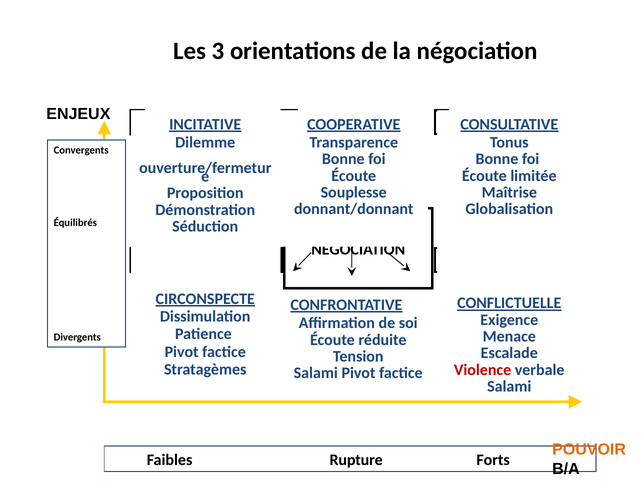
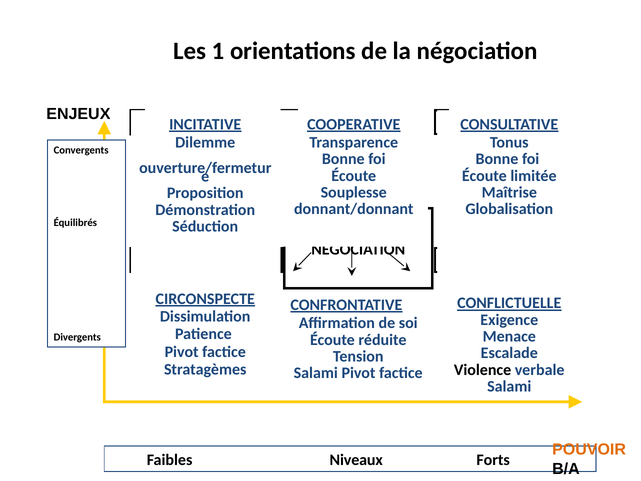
3: 3 -> 1
Violence colour: red -> black
Rupture: Rupture -> Niveaux
